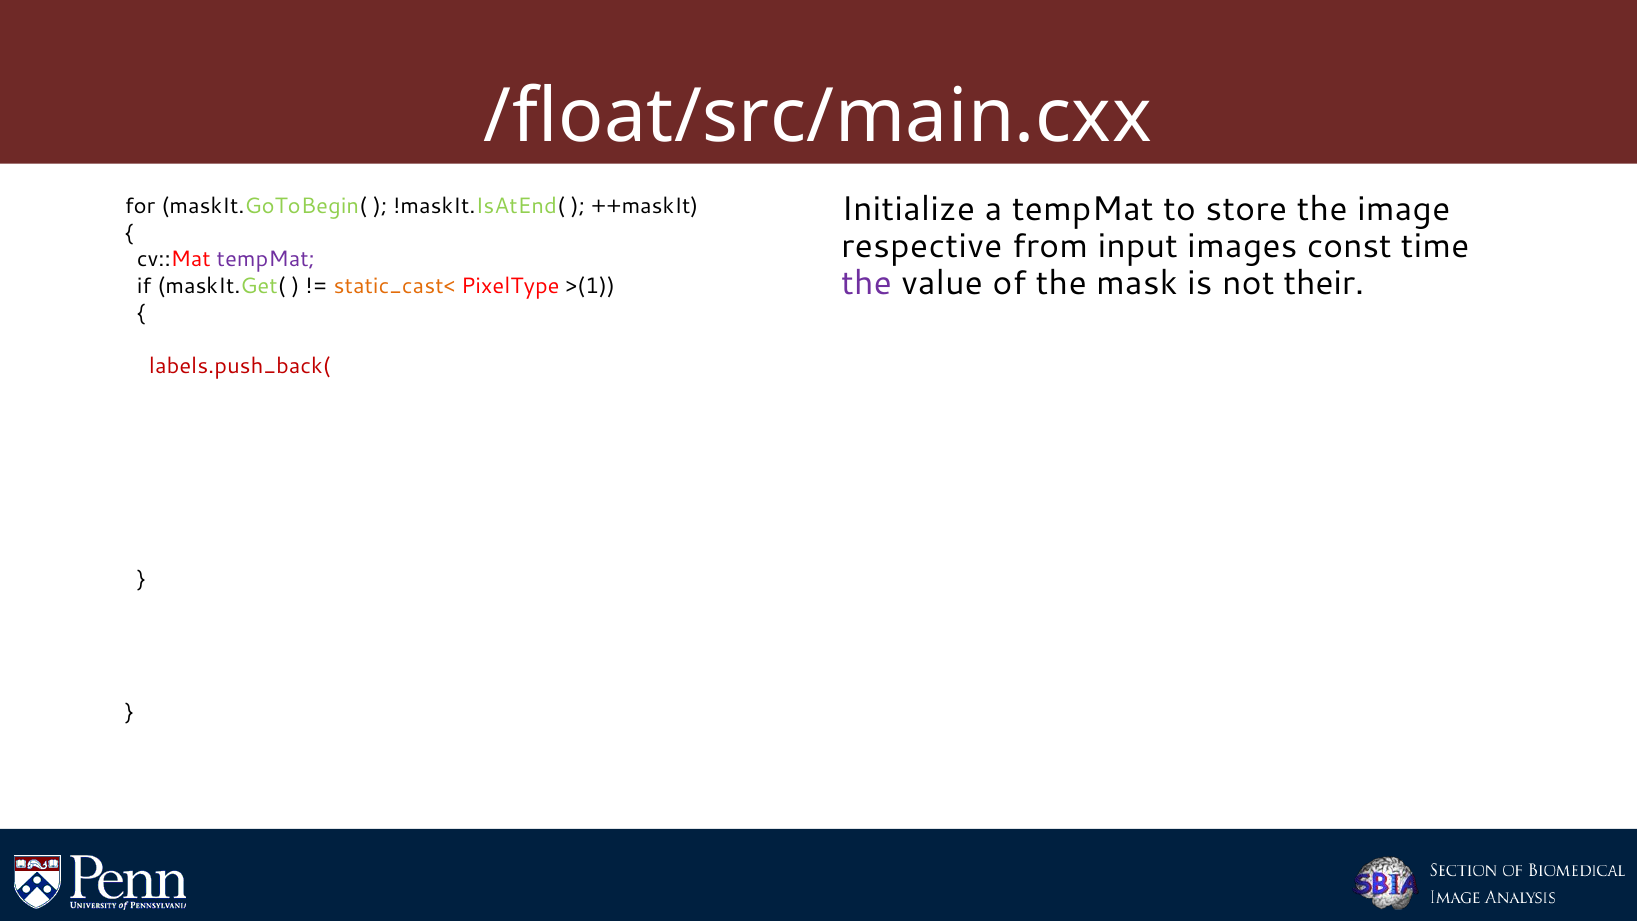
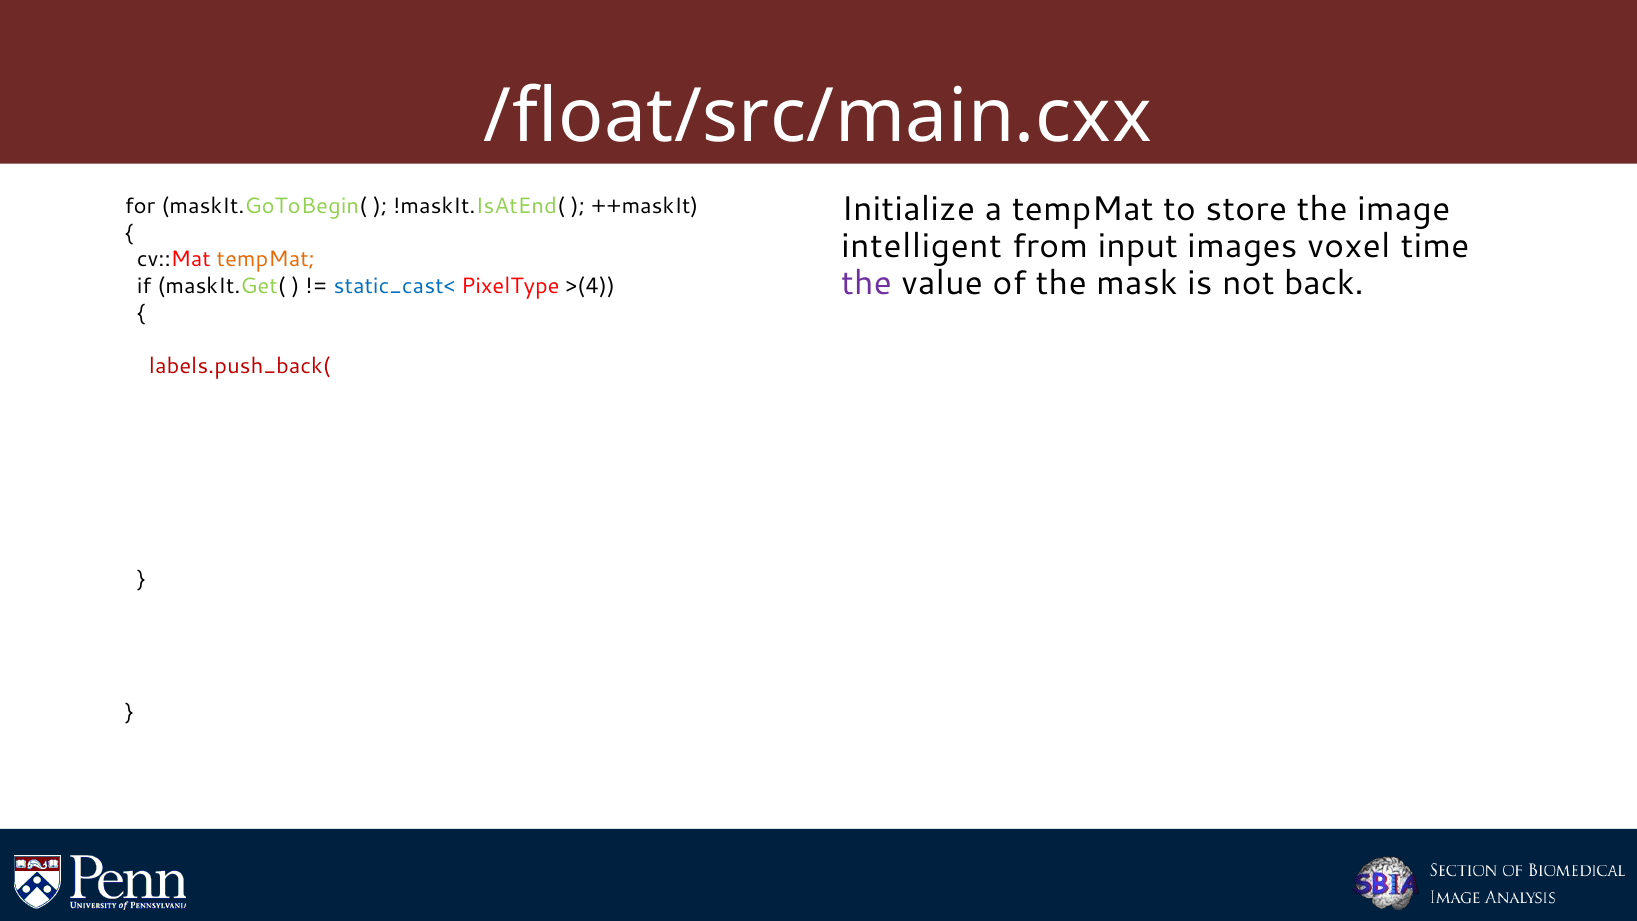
respective: respective -> intelligent
const: const -> voxel
tempMat at (266, 259) colour: purple -> orange
their: their -> back
static_cast< colour: orange -> blue
>(1: >(1 -> >(4
